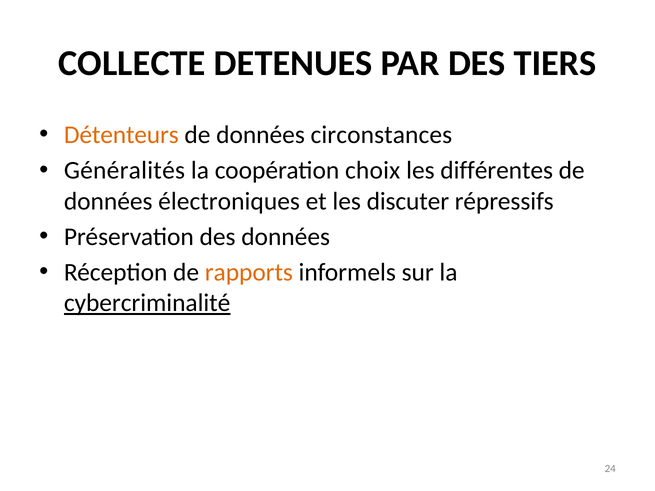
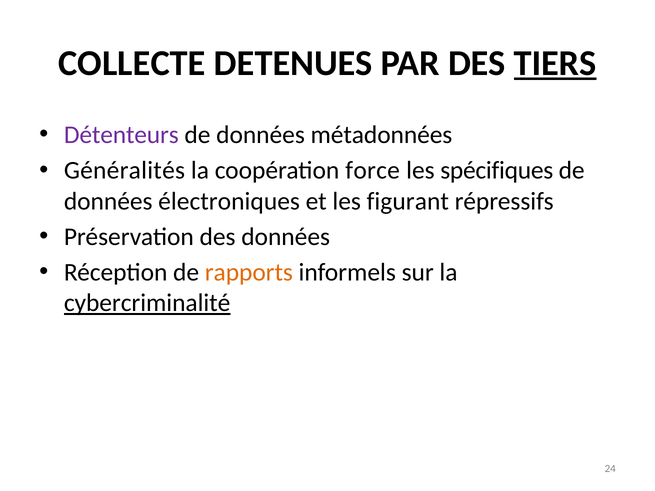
TIERS underline: none -> present
Détenteurs colour: orange -> purple
circonstances: circonstances -> métadonnées
choix: choix -> force
différentes: différentes -> spécifiques
discuter: discuter -> figurant
